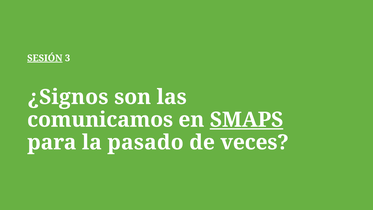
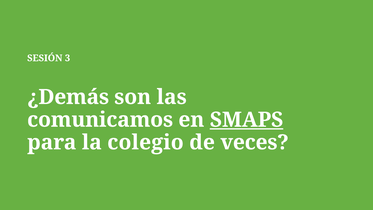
SESIÓN underline: present -> none
¿Signos: ¿Signos -> ¿Demás
pasado: pasado -> colegio
